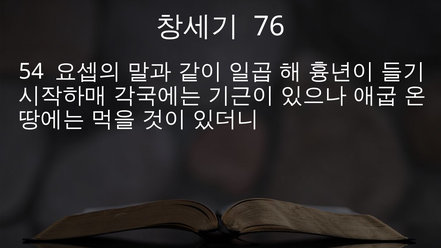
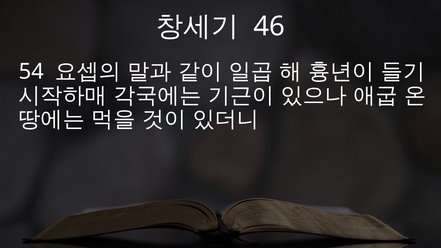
76: 76 -> 46
